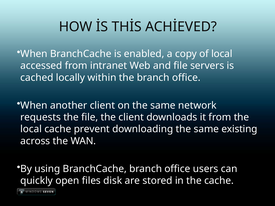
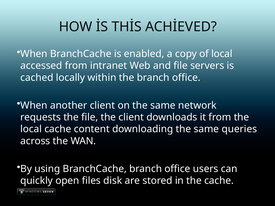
prevent: prevent -> content
existing: existing -> queries
